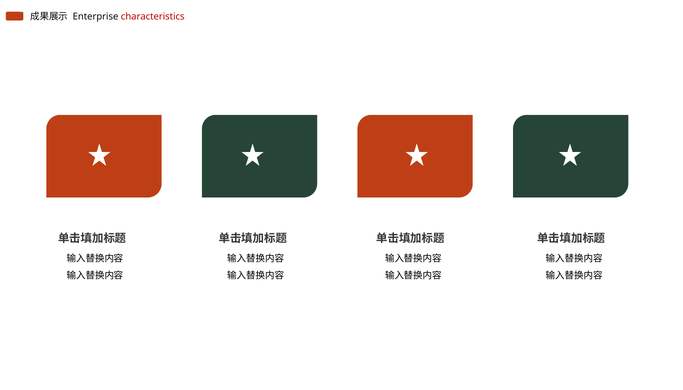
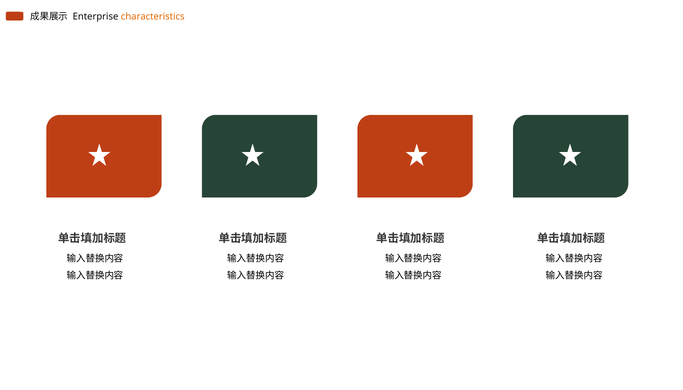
characteristics colour: red -> orange
